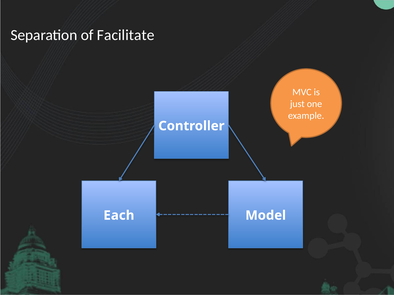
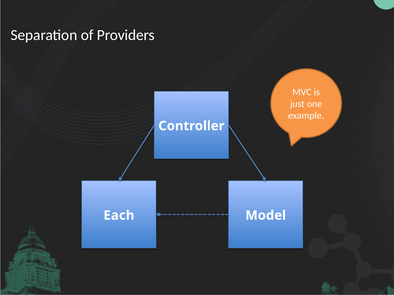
Facilitate: Facilitate -> Providers
